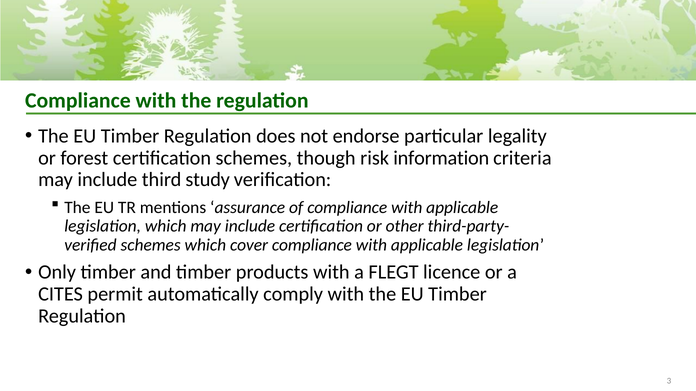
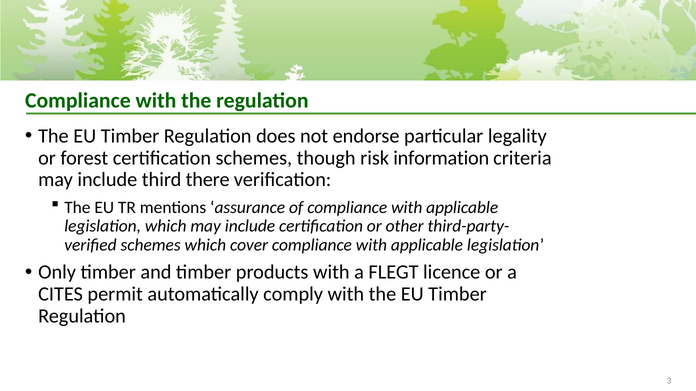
study: study -> there
